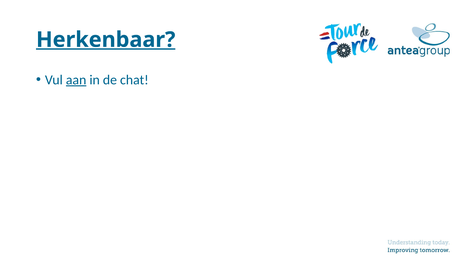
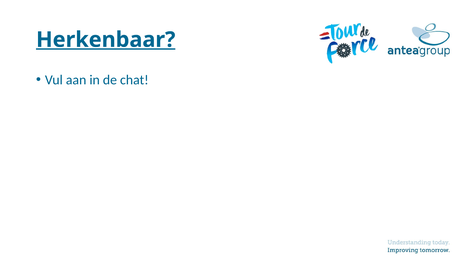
aan underline: present -> none
